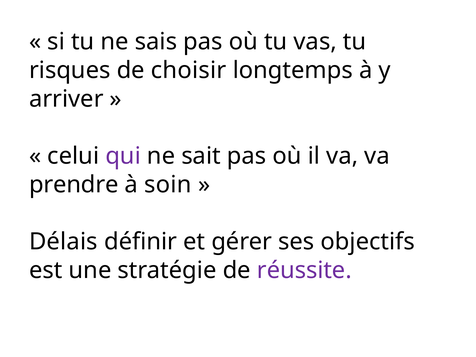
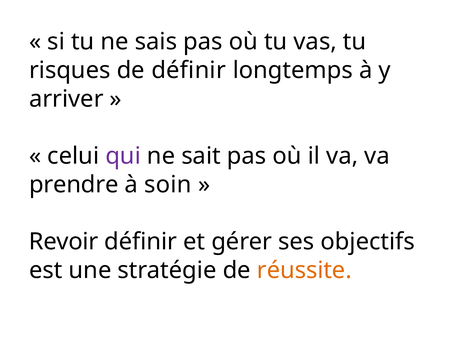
de choisir: choisir -> définir
Délais: Délais -> Revoir
réussite colour: purple -> orange
